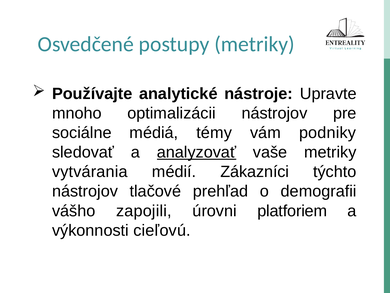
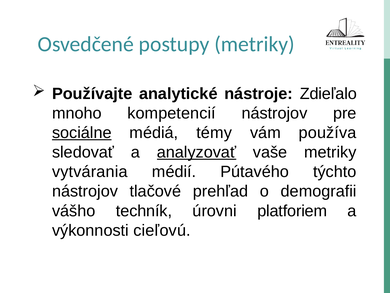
Upravte: Upravte -> Zdieľalo
optimalizácii: optimalizácii -> kompetencií
sociálne underline: none -> present
podniky: podniky -> používa
Zákazníci: Zákazníci -> Pútavého
zapojili: zapojili -> techník
